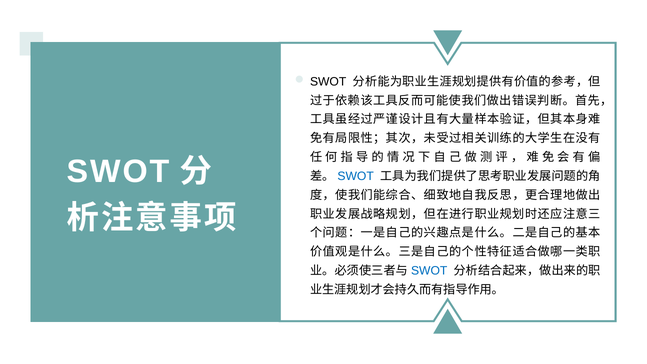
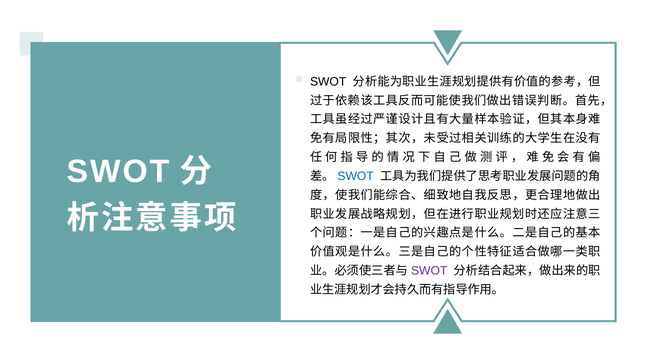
SWOT at (429, 271) colour: blue -> purple
